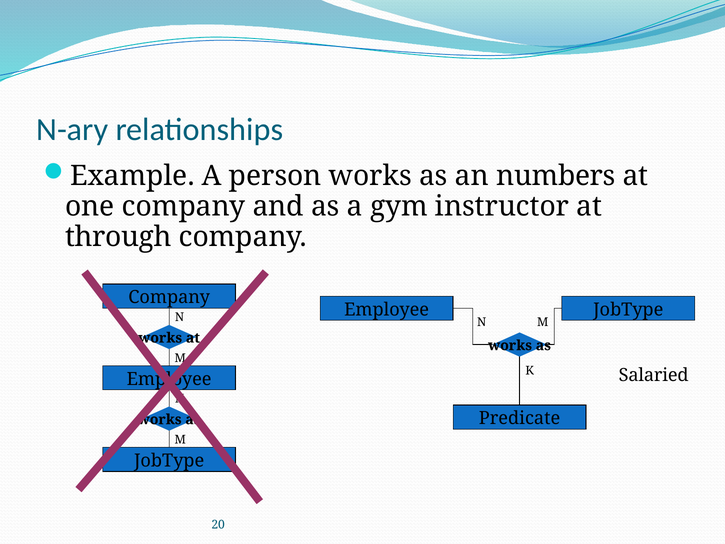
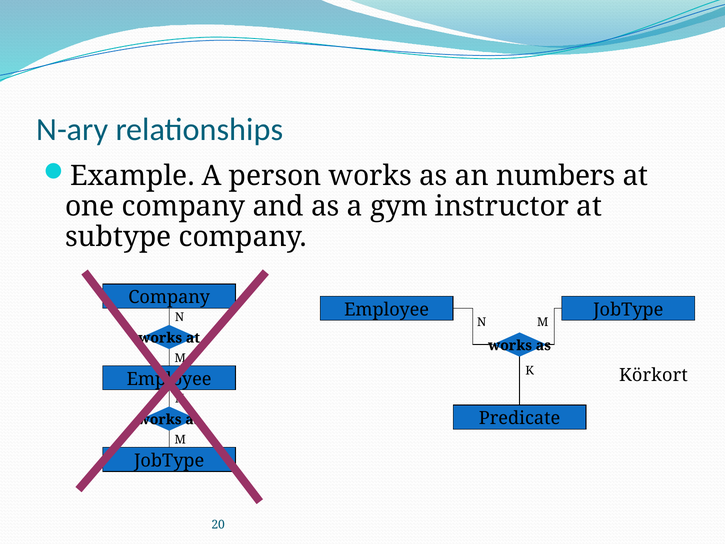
through: through -> subtype
Salaried: Salaried -> Körkort
